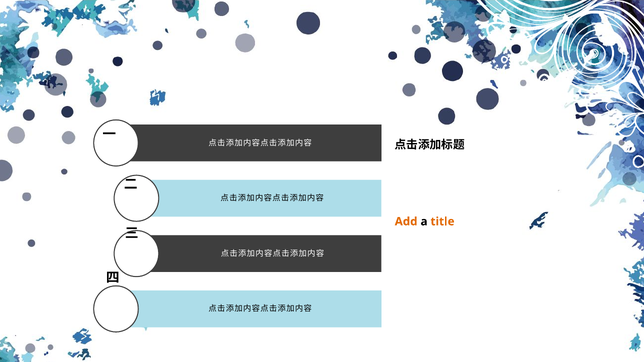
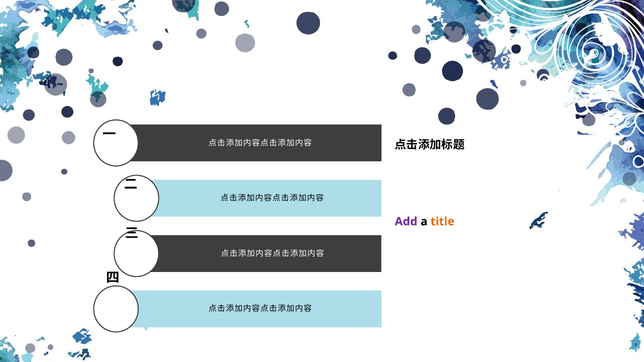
Add colour: orange -> purple
